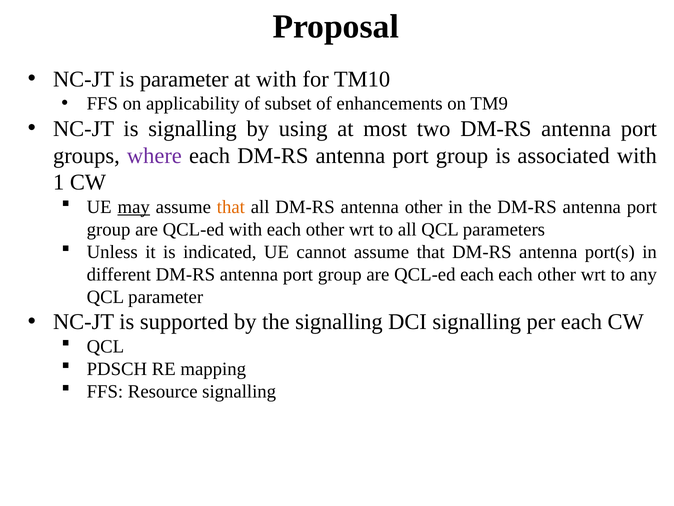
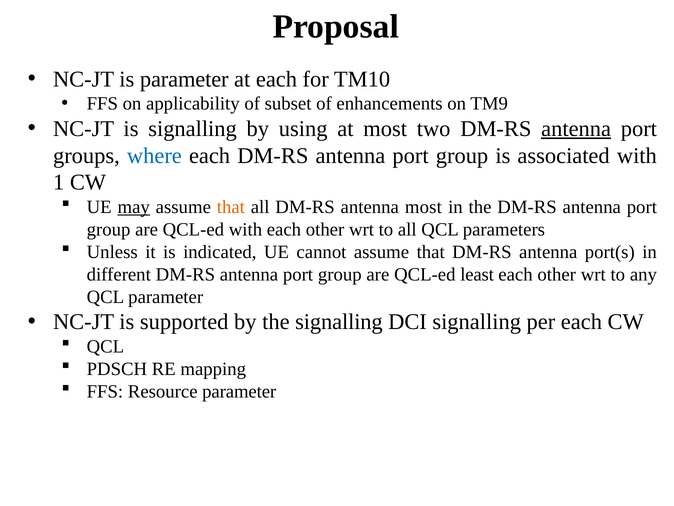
at with: with -> each
antenna at (576, 128) underline: none -> present
where colour: purple -> blue
antenna other: other -> most
QCL-ed each: each -> least
Resource signalling: signalling -> parameter
